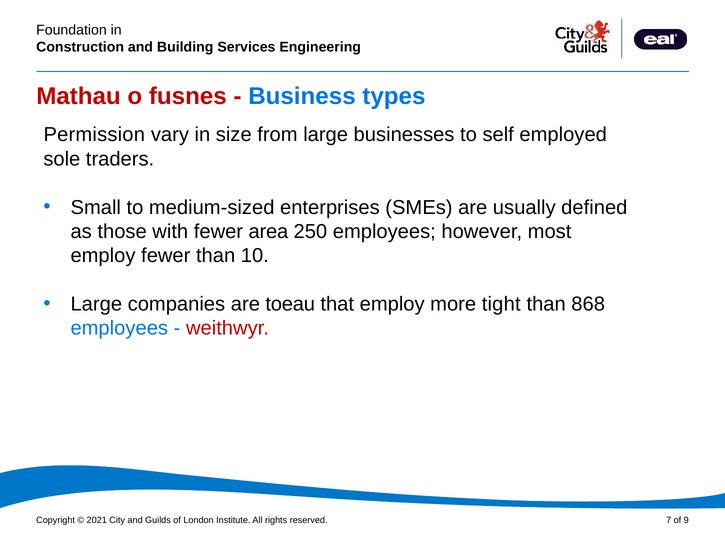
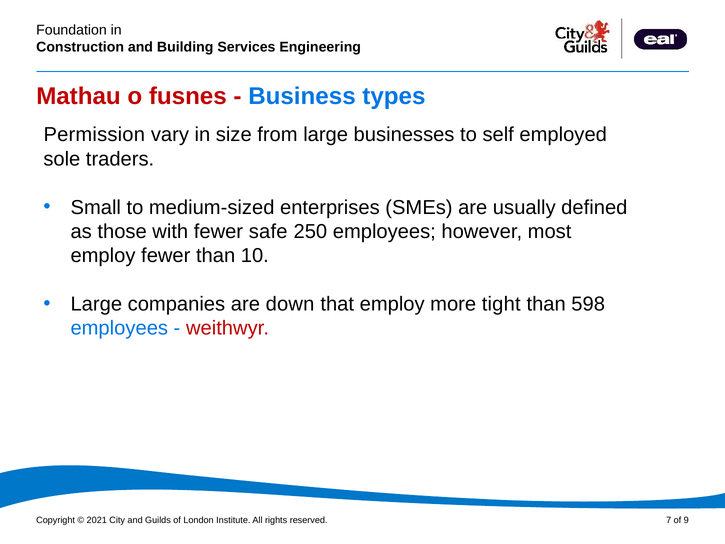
area: area -> safe
toeau: toeau -> down
868: 868 -> 598
